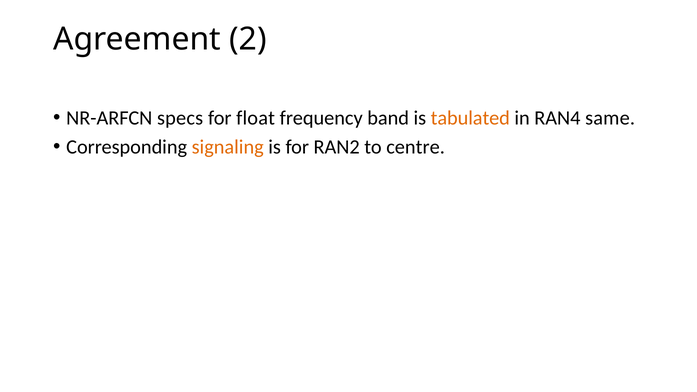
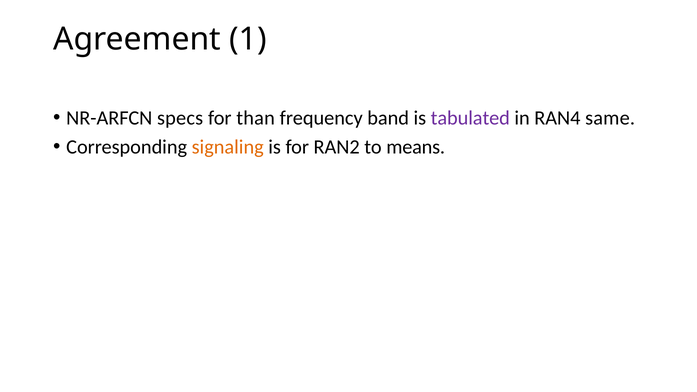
2: 2 -> 1
float: float -> than
tabulated colour: orange -> purple
centre: centre -> means
